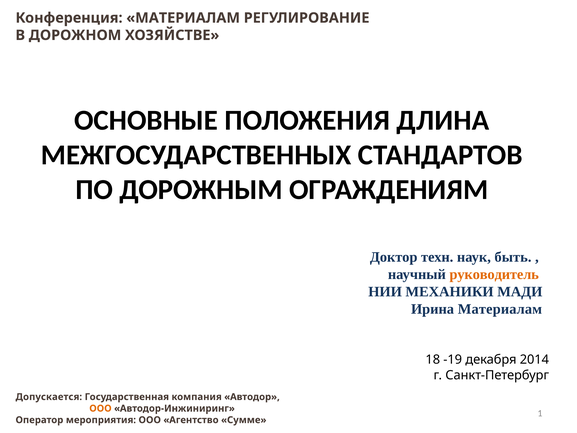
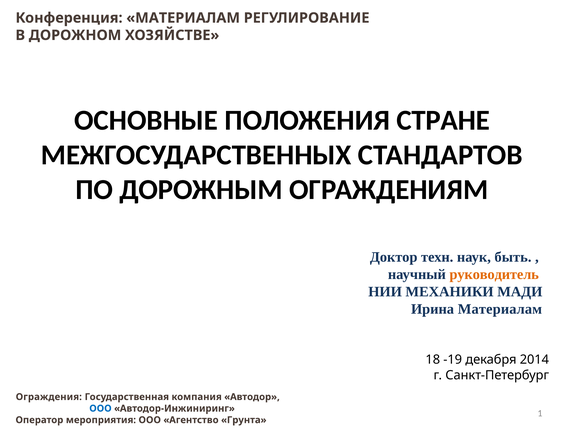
ДЛИНА: ДЛИНА -> СТРАНЕ
Допускается: Допускается -> Ограждения
ООО at (100, 408) colour: orange -> blue
Сумме: Сумме -> Грунта
